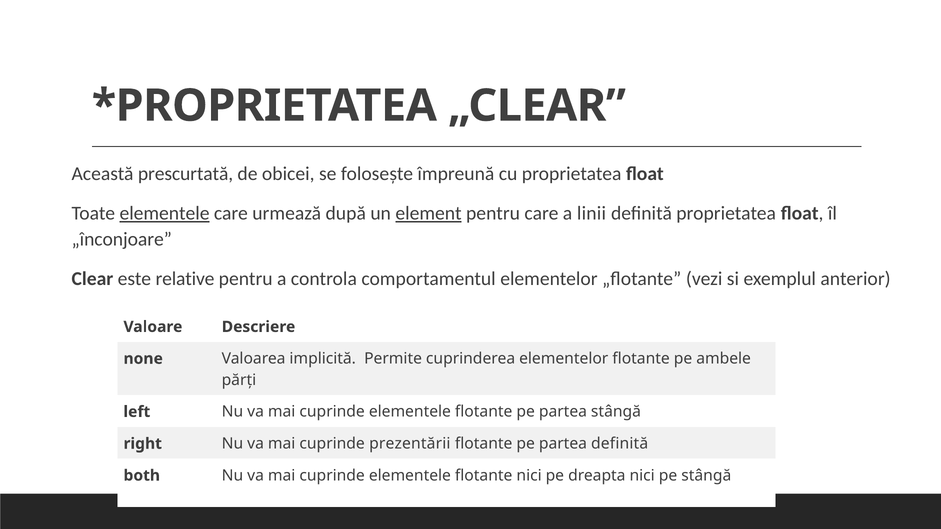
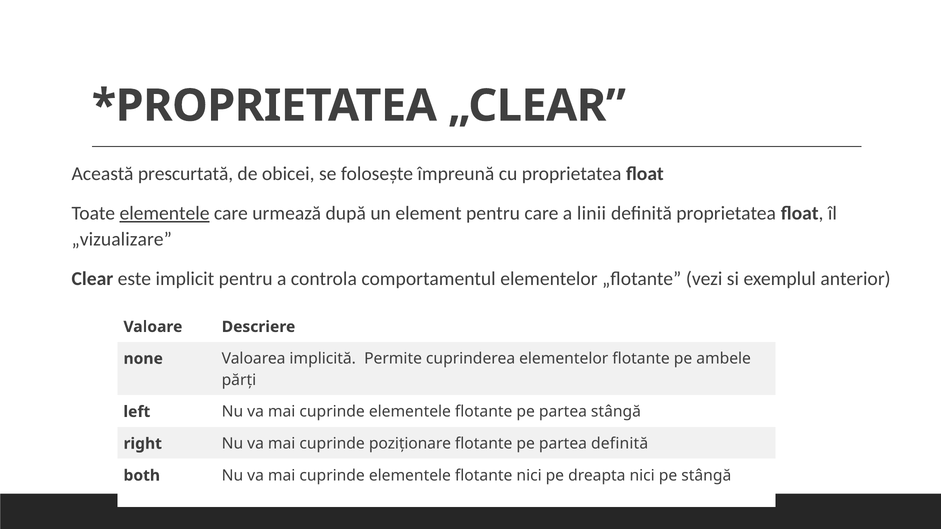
element underline: present -> none
„înconjoare: „înconjoare -> „vizualizare
relative: relative -> implicit
prezentării: prezentării -> poziționare
